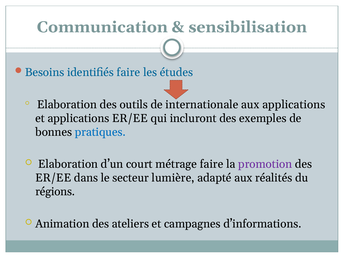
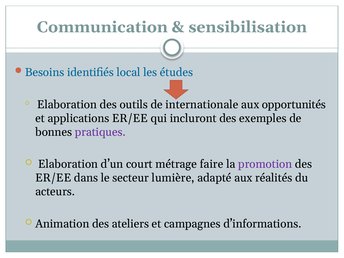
identifiés faire: faire -> local
aux applications: applications -> opportunités
pratiques colour: blue -> purple
régions: régions -> acteurs
